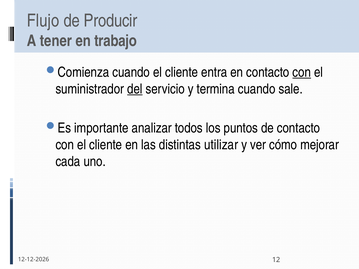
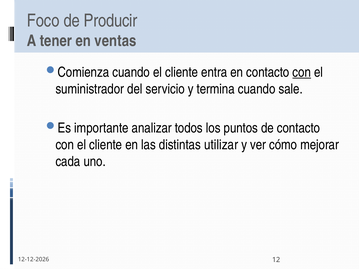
Flujo: Flujo -> Foco
trabajo: trabajo -> ventas
del underline: present -> none
